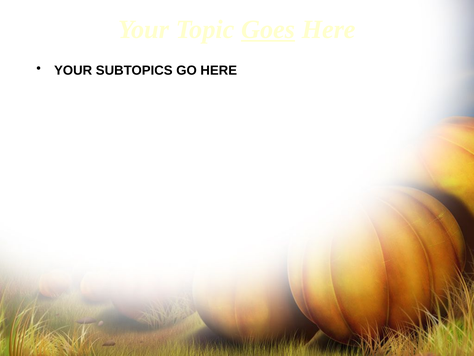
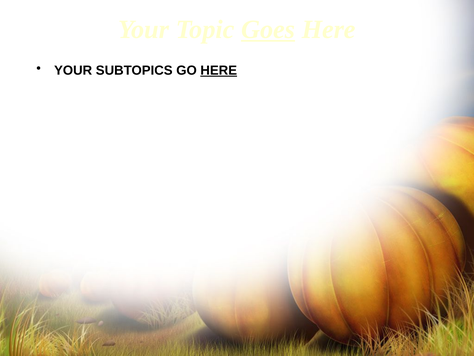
HERE at (219, 70) underline: none -> present
